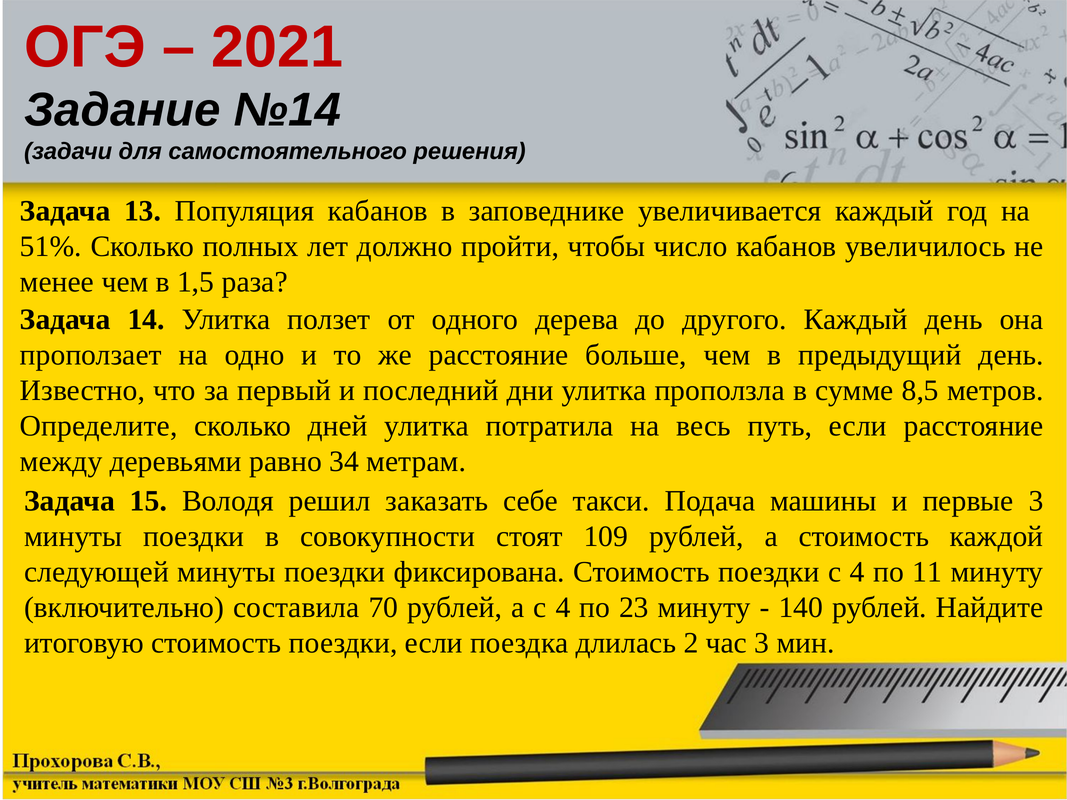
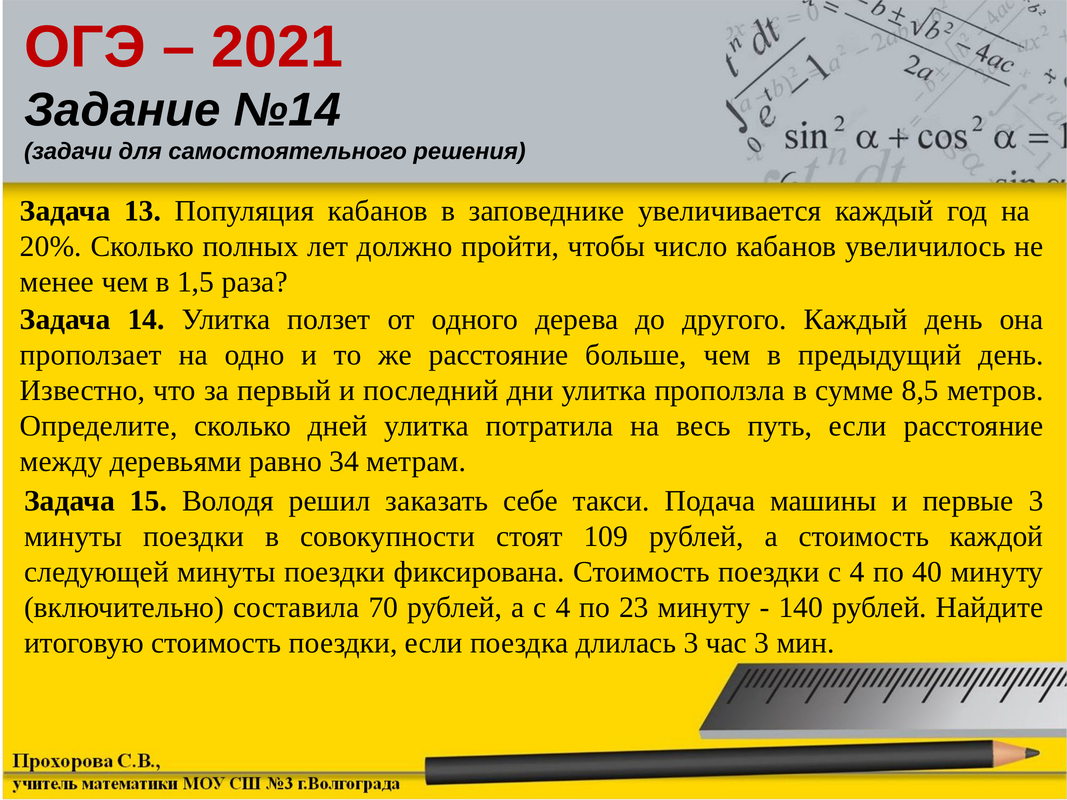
51%: 51% -> 20%
11: 11 -> 40
длилась 2: 2 -> 3
